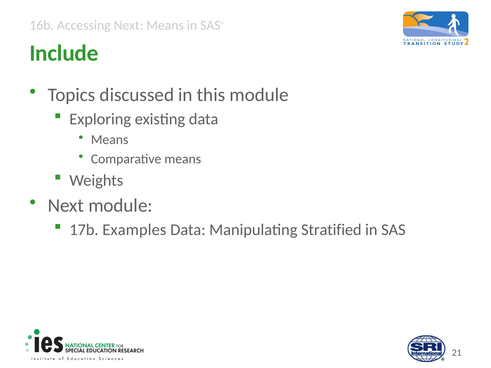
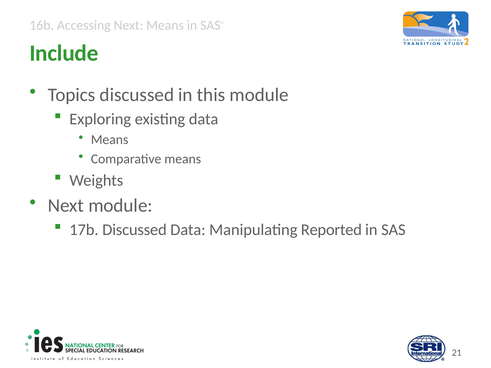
17b Examples: Examples -> Discussed
Stratified: Stratified -> Reported
